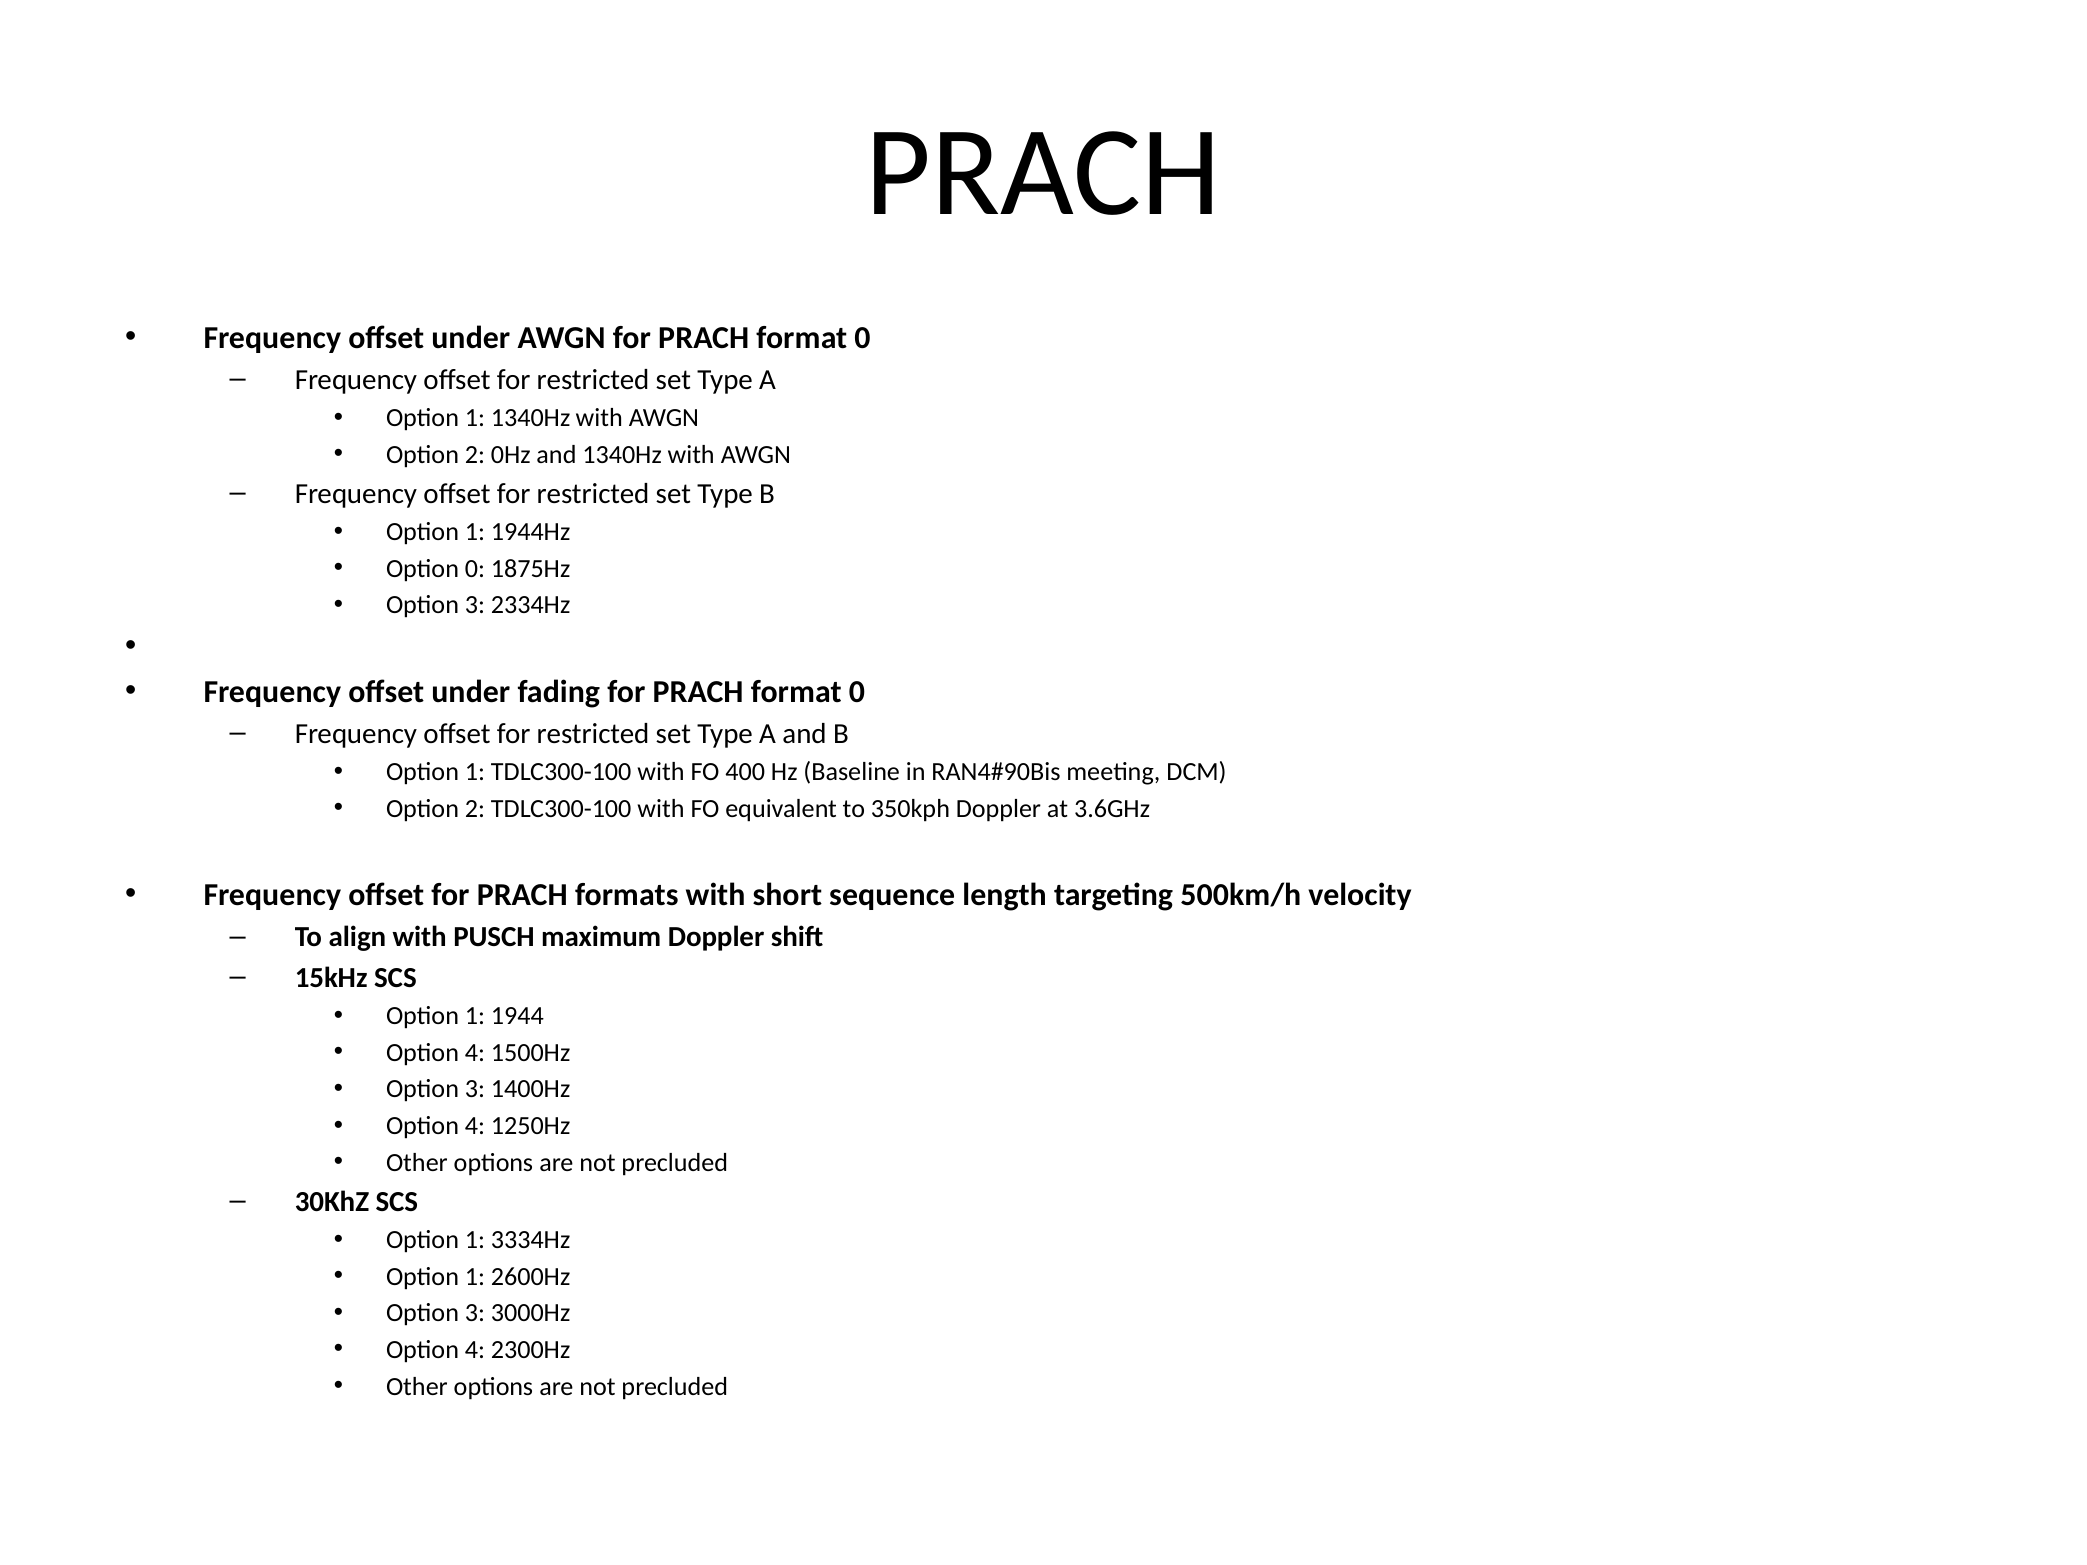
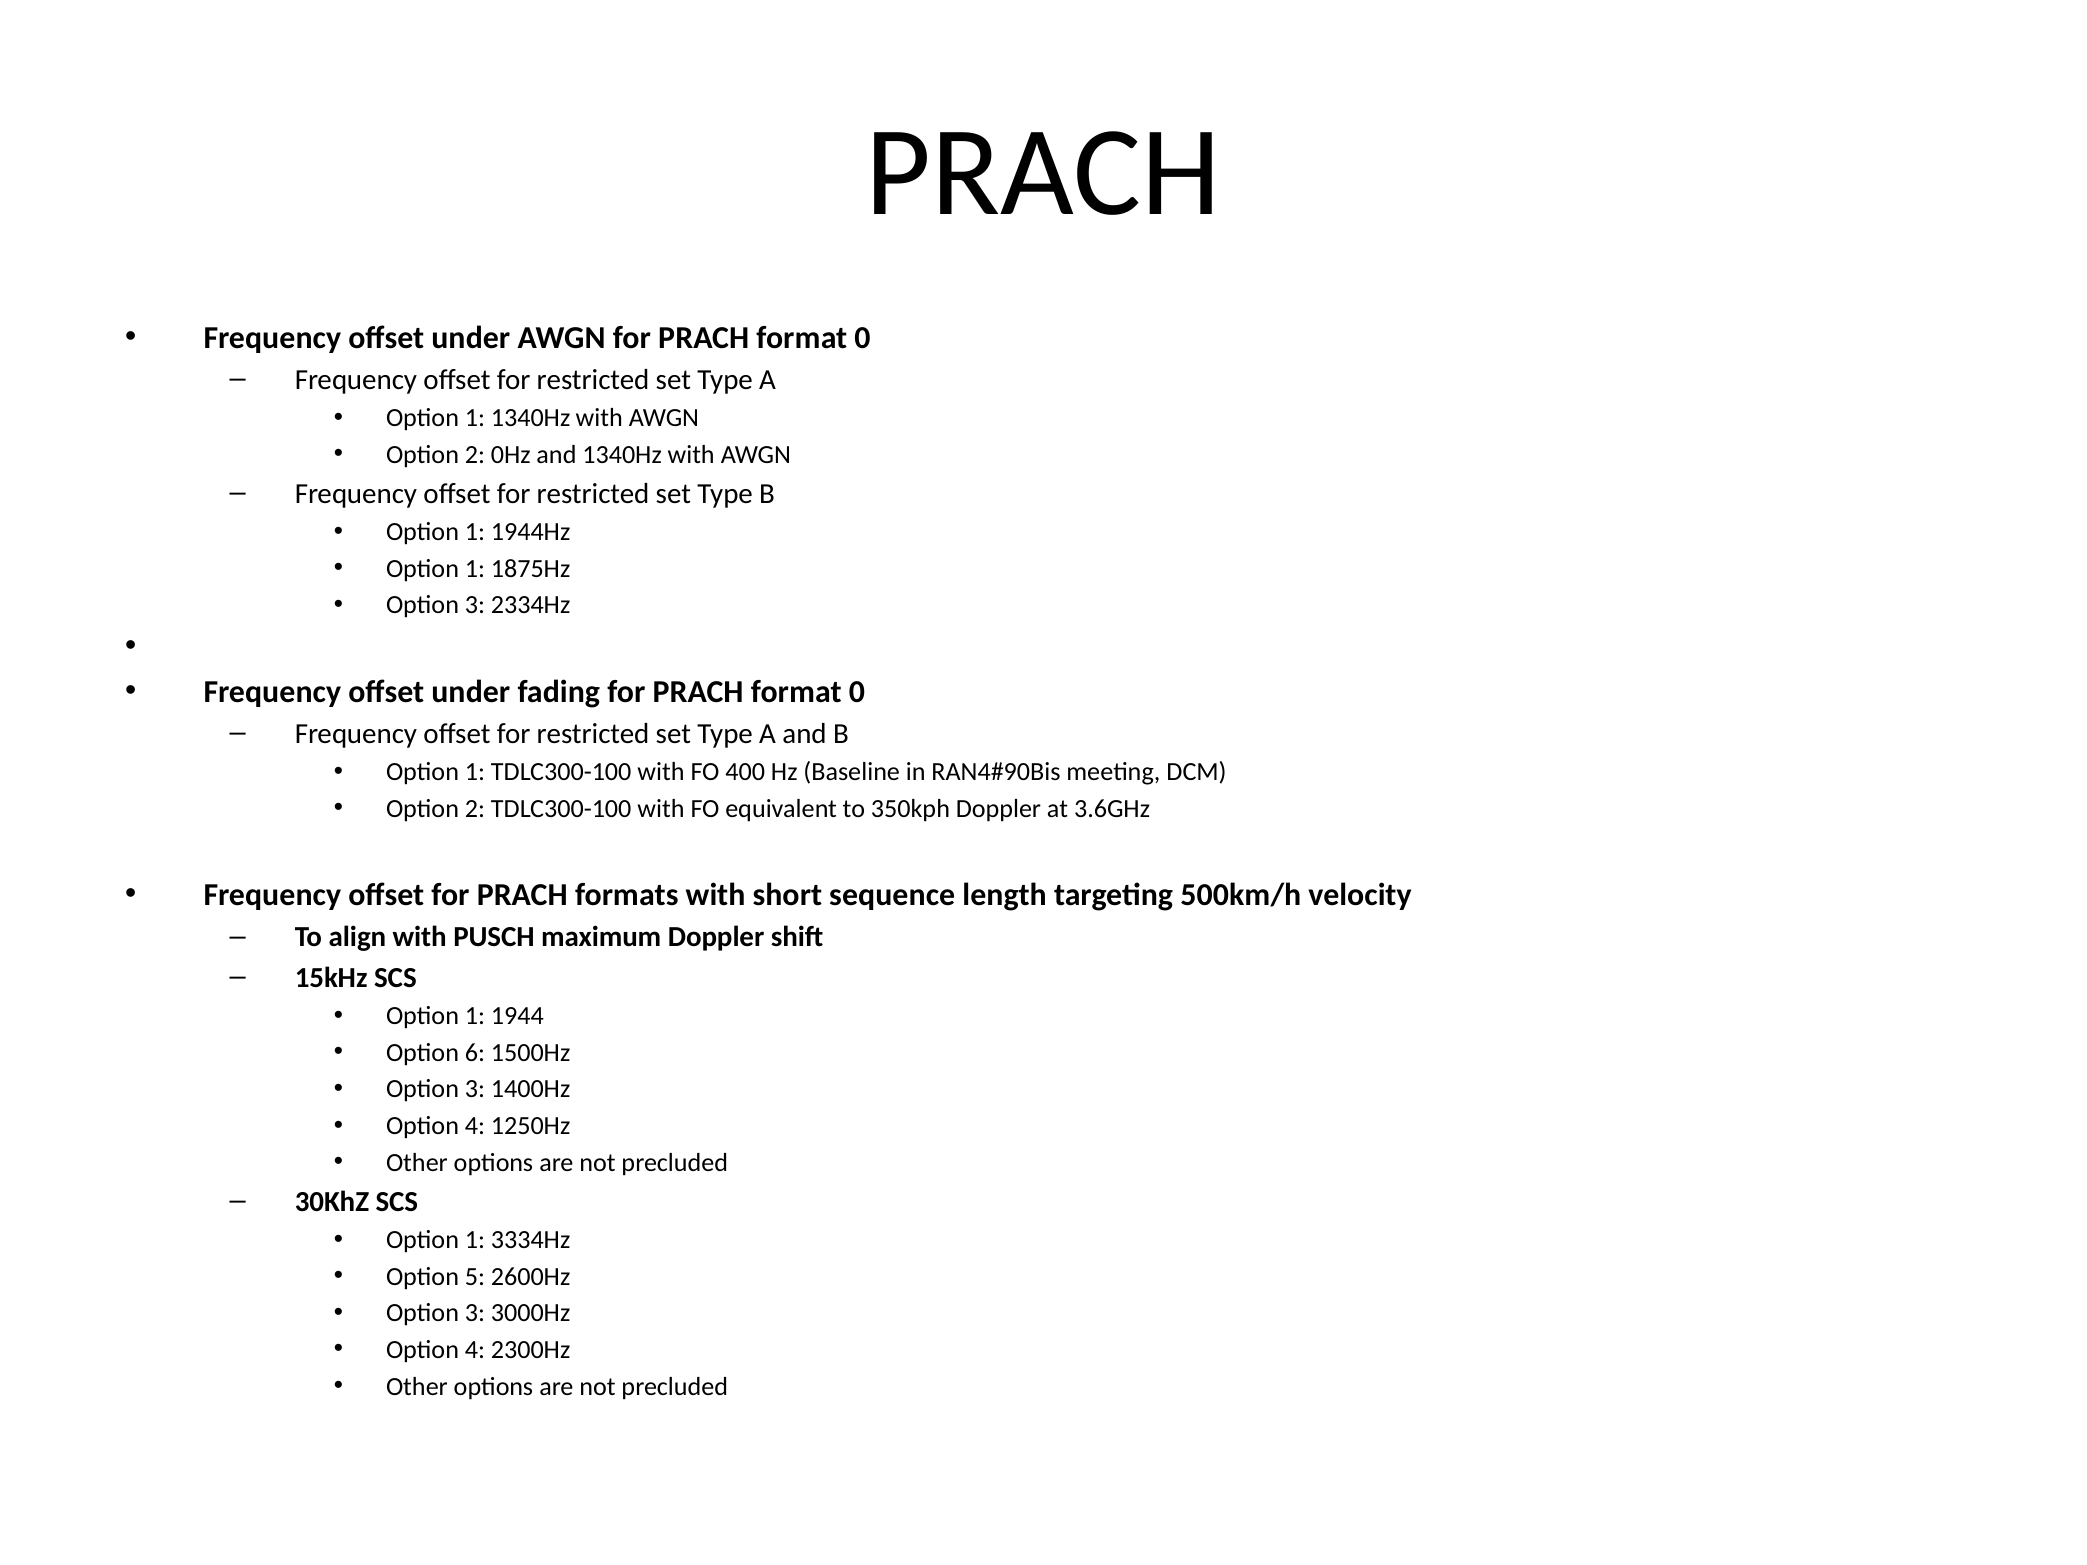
0 at (475, 569): 0 -> 1
4 at (475, 1053): 4 -> 6
1 at (475, 1277): 1 -> 5
